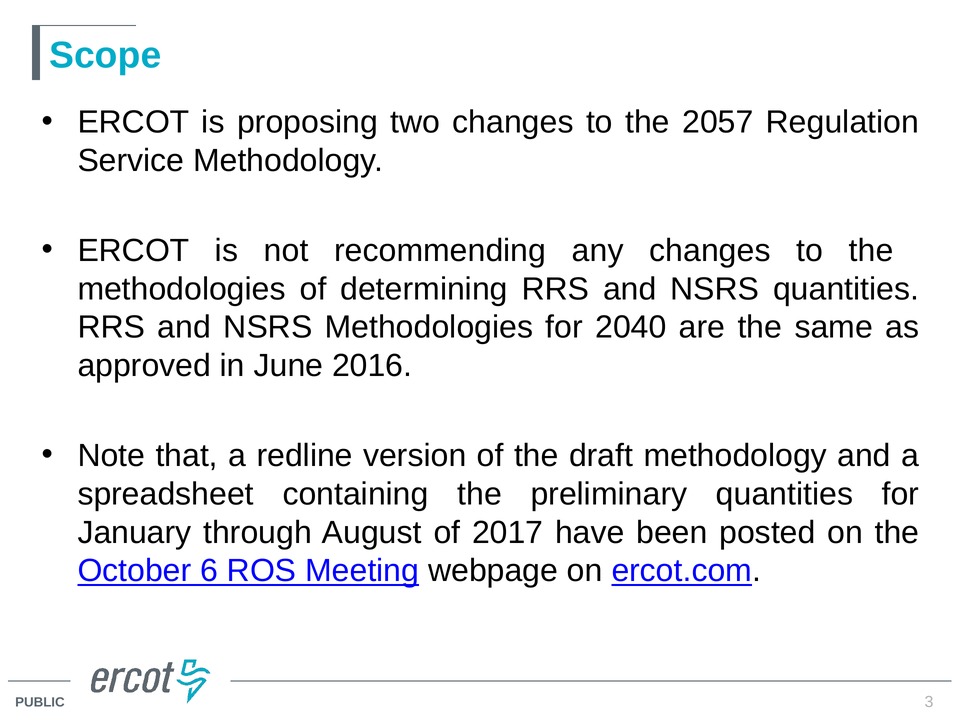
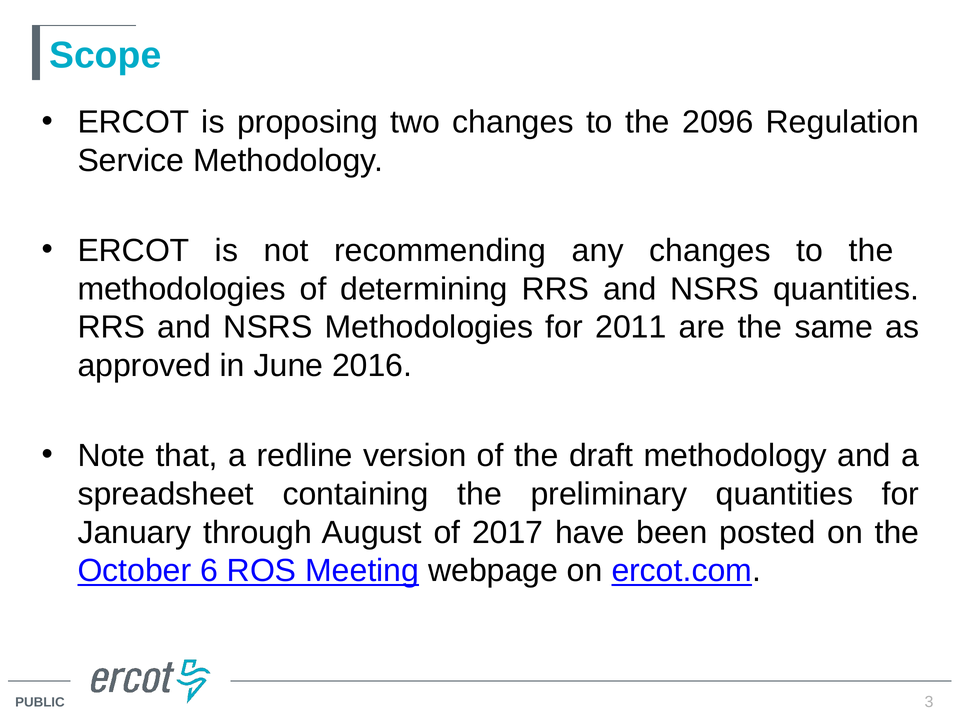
2057: 2057 -> 2096
2040: 2040 -> 2011
